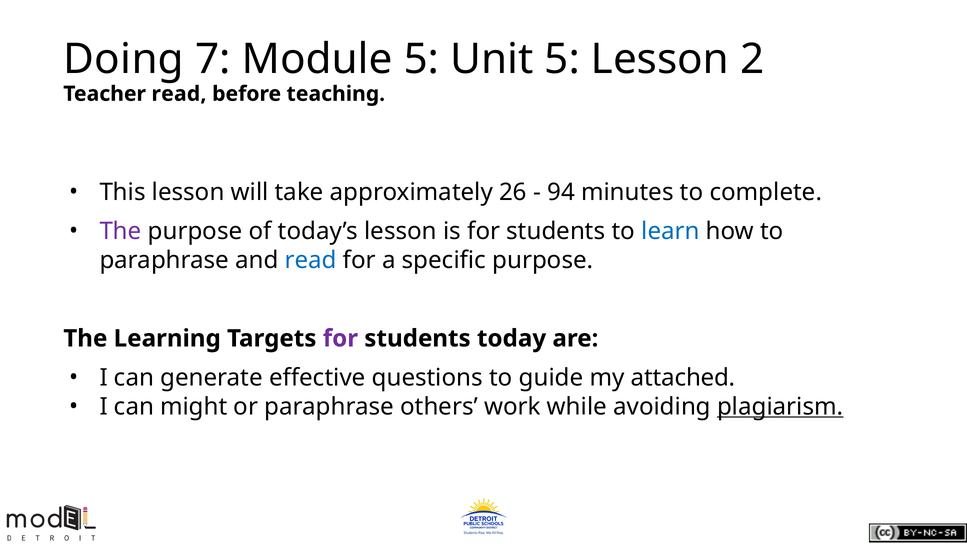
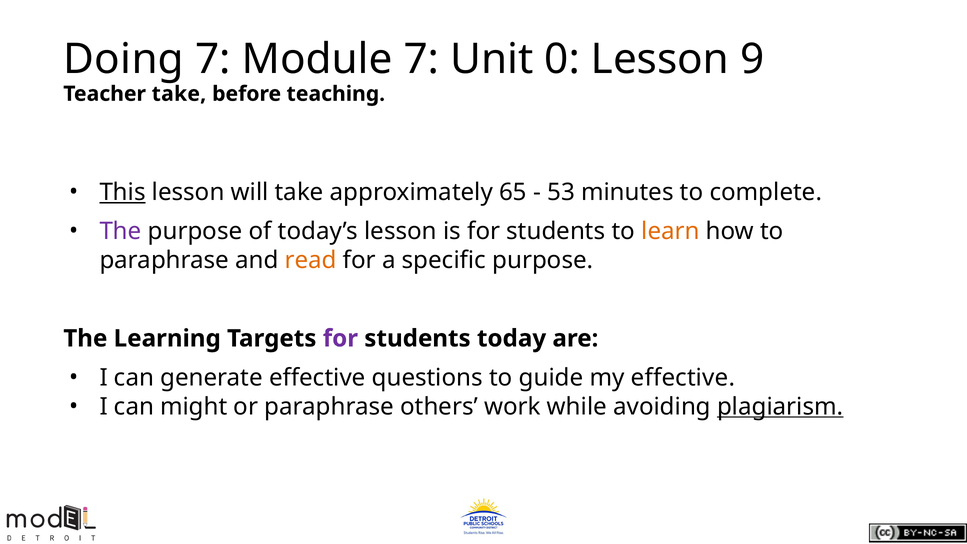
Module 5: 5 -> 7
Unit 5: 5 -> 0
2: 2 -> 9
Teacher read: read -> take
This underline: none -> present
26: 26 -> 65
94: 94 -> 53
learn colour: blue -> orange
read at (311, 260) colour: blue -> orange
my attached: attached -> effective
